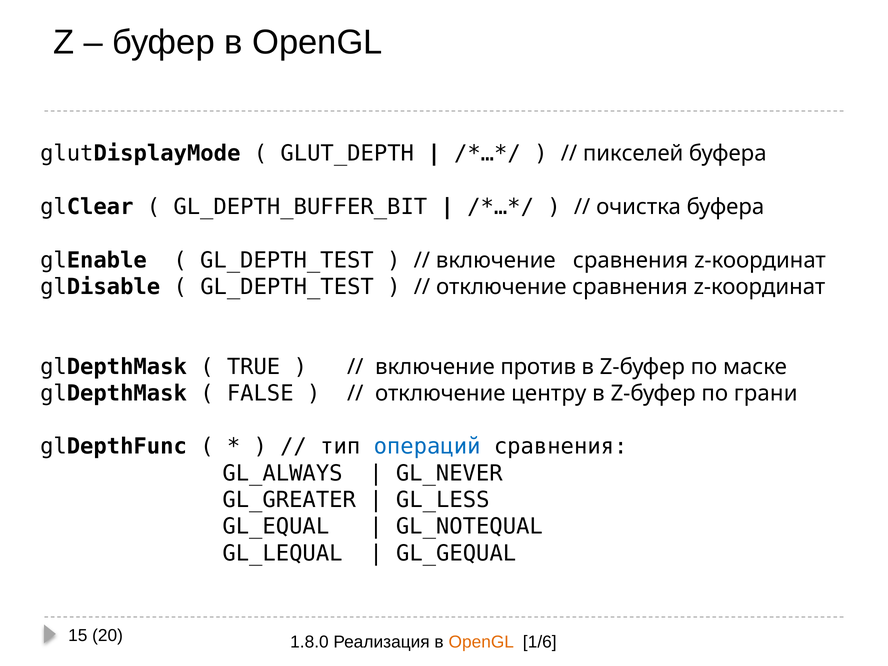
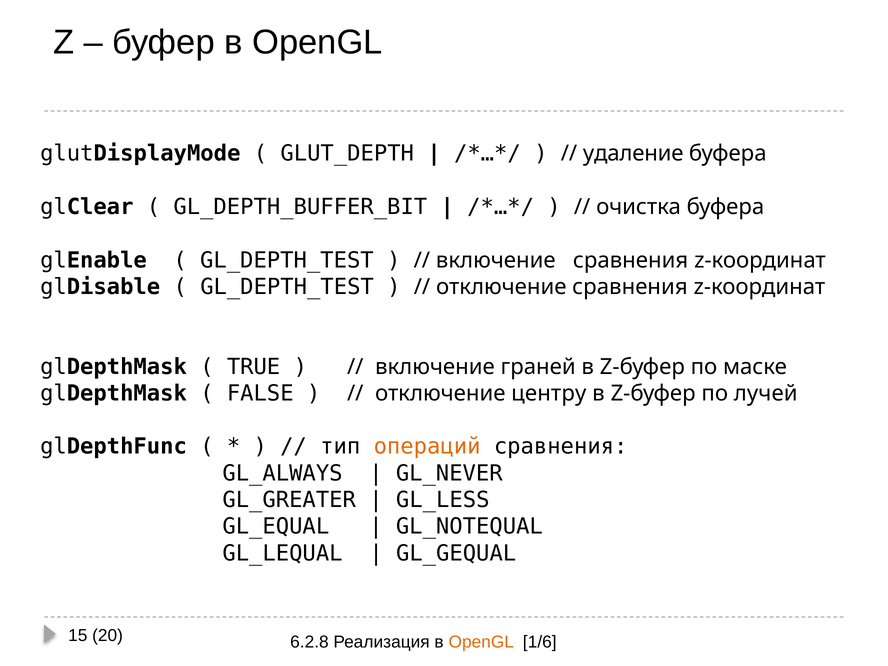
пикселей: пикселей -> удаление
против: против -> граней
грани: грани -> лучей
операций colour: blue -> orange
1.8.0: 1.8.0 -> 6.2.8
